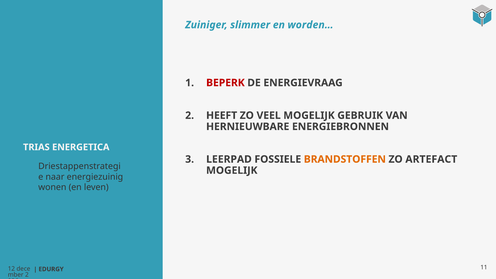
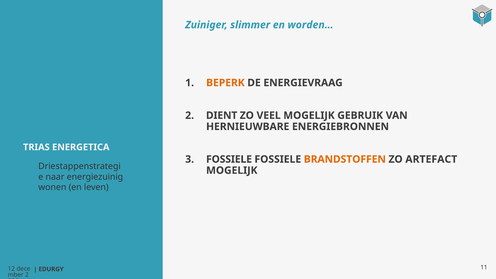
BEPERK colour: red -> orange
HEEFT: HEEFT -> DIENT
LEERPAD at (229, 159): LEERPAD -> FOSSIELE
